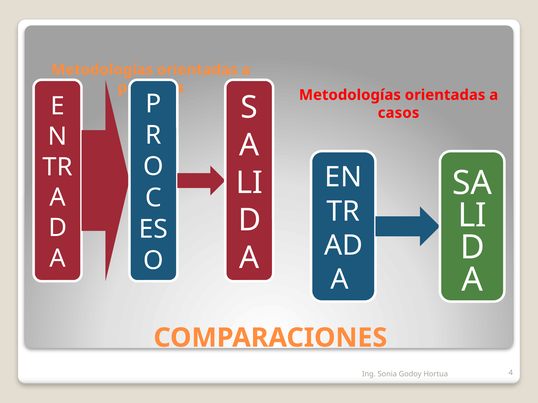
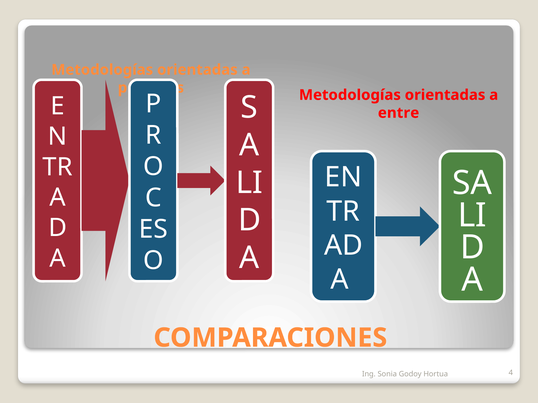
casos: casos -> entre
